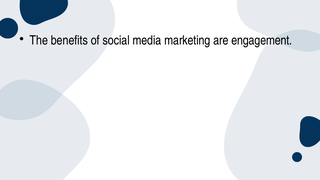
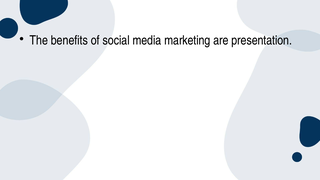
engagement: engagement -> presentation
